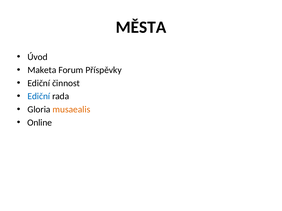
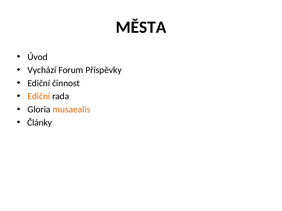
Maketa: Maketa -> Vychází
Ediční at (39, 97) colour: blue -> orange
Online: Online -> Články
